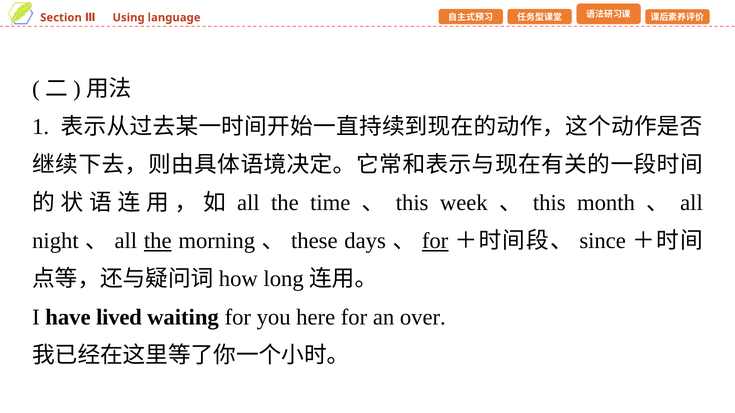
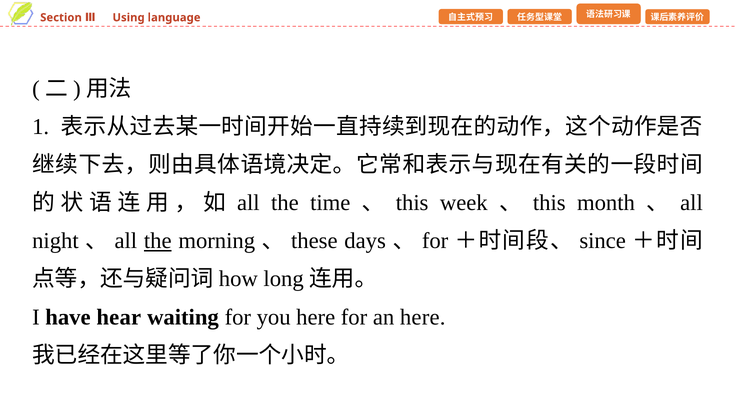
for at (435, 241) underline: present -> none
lived: lived -> hear
an over: over -> here
